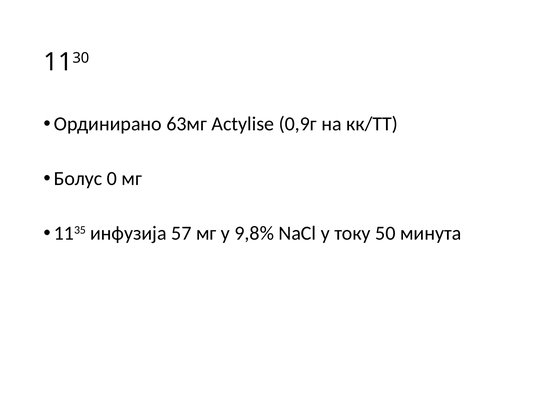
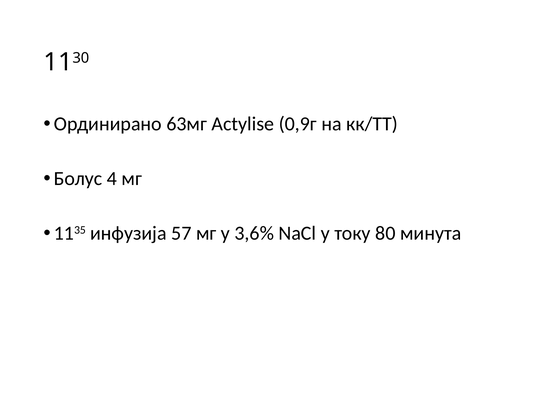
0: 0 -> 4
9,8%: 9,8% -> 3,6%
50: 50 -> 80
